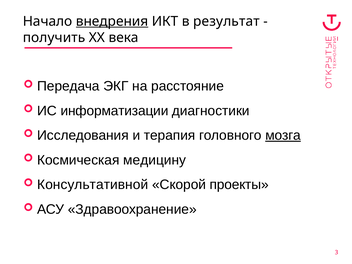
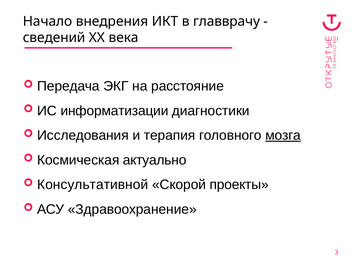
внедрения underline: present -> none
результат: результат -> главврачу
получить: получить -> сведений
медицину: медицину -> актуально
